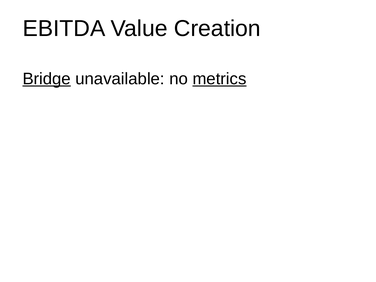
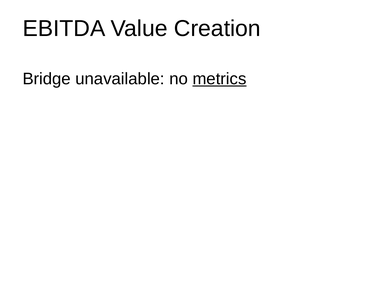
Bridge underline: present -> none
